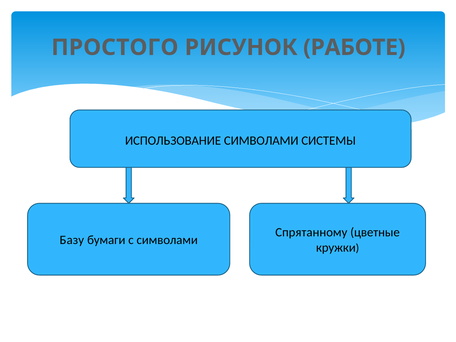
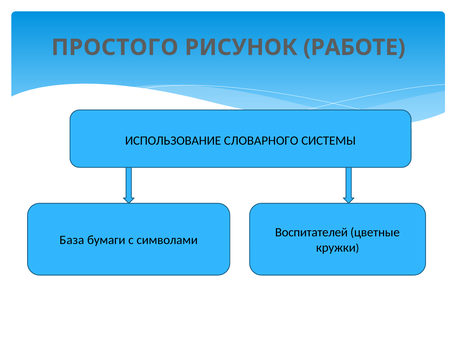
ИСПОЛЬЗОВАНИЕ СИМВОЛАМИ: СИМВОЛАМИ -> СЛОВАРНОГО
Спрятанному: Спрятанному -> Воспитателей
Базу: Базу -> База
